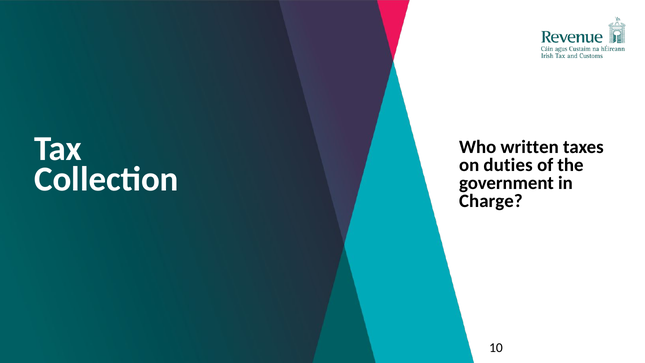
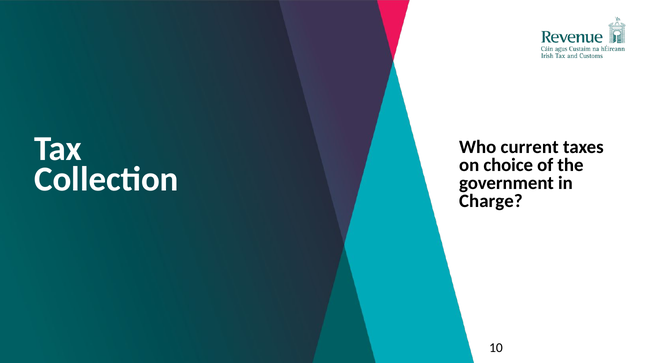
written: written -> current
duties: duties -> choice
